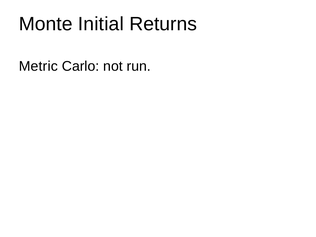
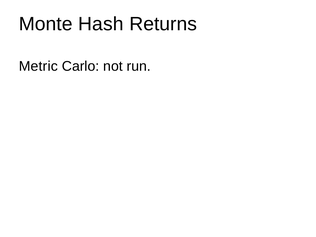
Initial: Initial -> Hash
